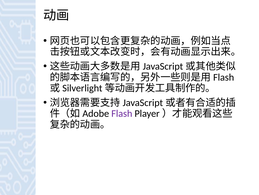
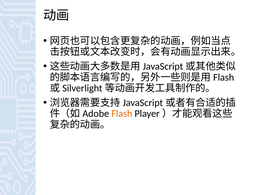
Flash colour: purple -> orange
